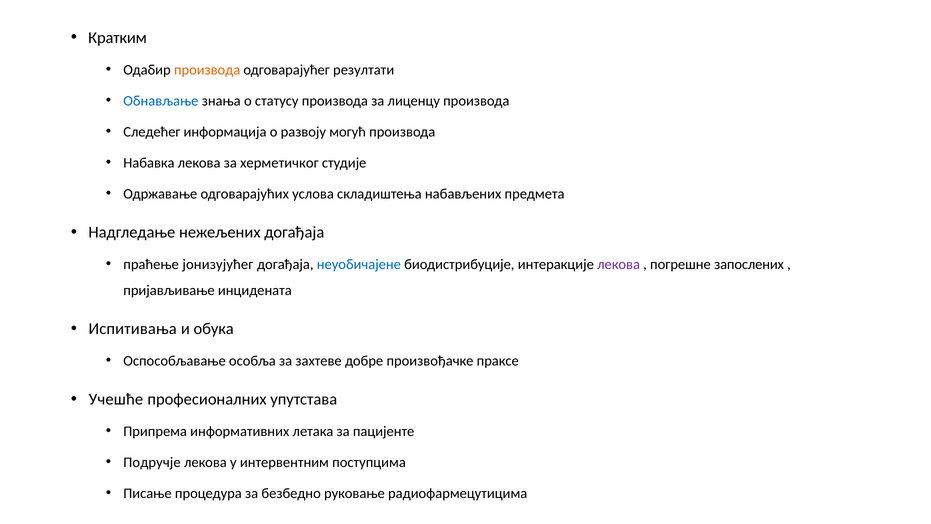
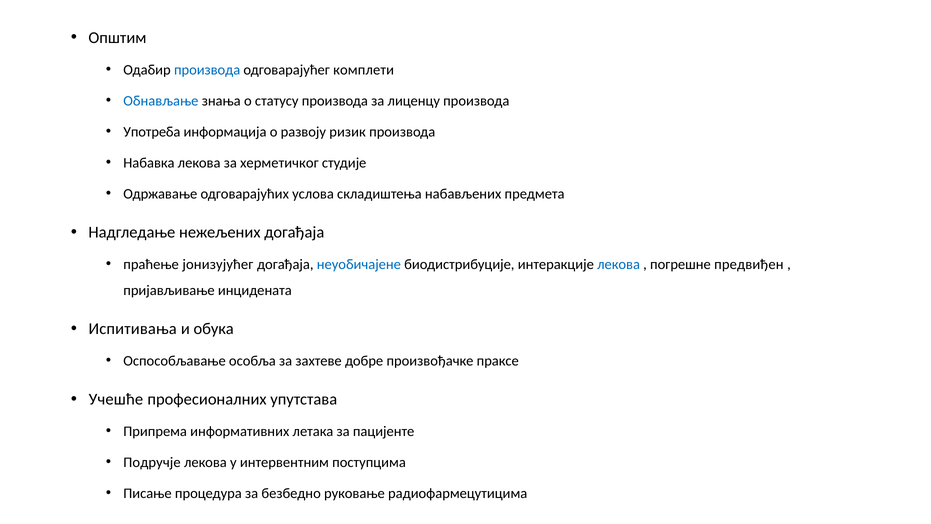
Кратким: Кратким -> Општим
производа at (207, 70) colour: orange -> blue
резултати: резултати -> комплети
Следећег: Следећег -> Употреба
могућ: могућ -> ризик
лекова at (619, 264) colour: purple -> blue
запослених: запослених -> предвиђен
